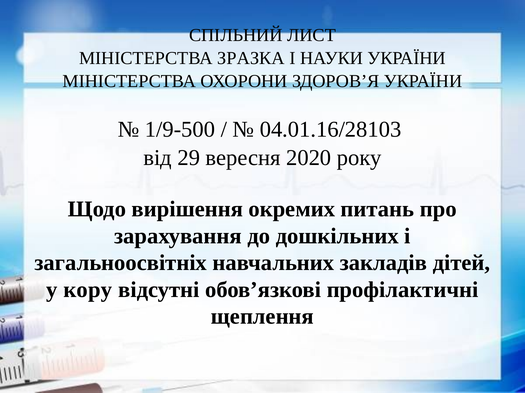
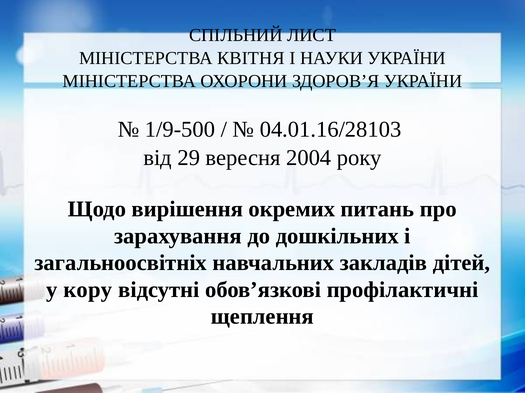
ЗРАЗКА: ЗРАЗКА -> КВІТНЯ
2020: 2020 -> 2004
